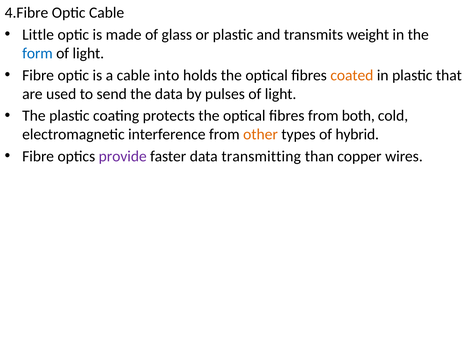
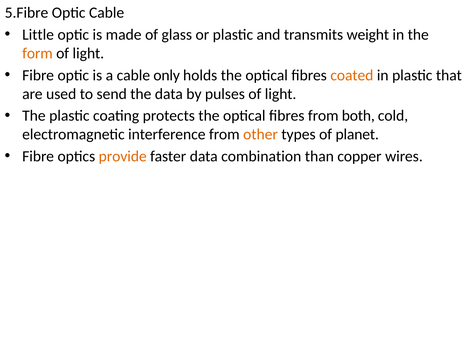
4.Fibre: 4.Fibre -> 5.Fibre
form colour: blue -> orange
into: into -> only
hybrid: hybrid -> planet
provide colour: purple -> orange
transmitting: transmitting -> combination
